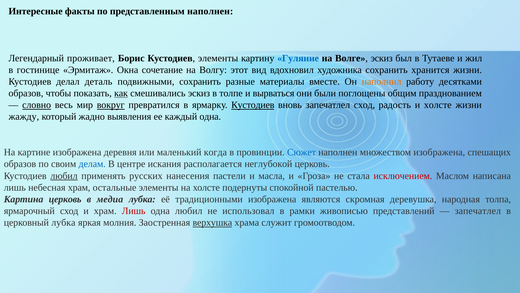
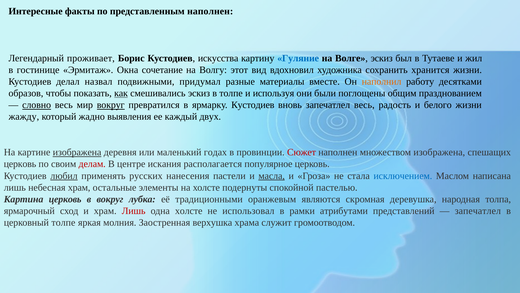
Кустодиев элементы: элементы -> искусства
деталь: деталь -> назвал
подвижными сохранить: сохранить -> придумал
вырваться: вырваться -> используя
Кустодиев at (253, 105) underline: present -> none
запечатлел сход: сход -> весь
и холсте: холсте -> белого
каждый одна: одна -> двух
изображена at (77, 152) underline: none -> present
когда: когда -> годах
Сюжет colour: blue -> red
образов at (20, 164): образов -> церковь
делам colour: blue -> red
неглубокой: неглубокой -> популярное
масла underline: none -> present
исключением colour: red -> blue
в медиа: медиа -> вокруг
традиционными изображена: изображена -> оранжевым
одна любил: любил -> холсте
живописью: живописью -> атрибутами
церковный лубка: лубка -> толпе
верхушка underline: present -> none
